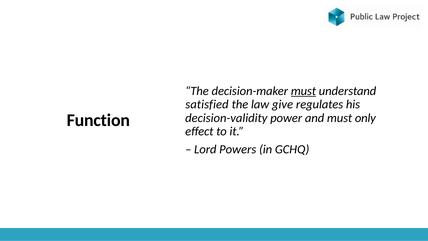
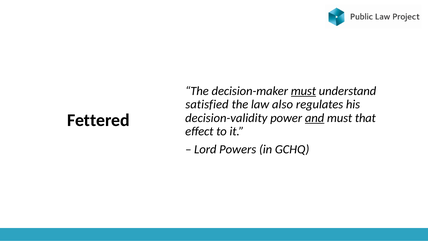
give: give -> also
and underline: none -> present
only: only -> that
Function: Function -> Fettered
